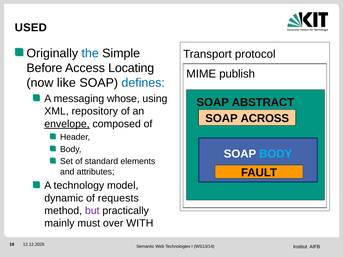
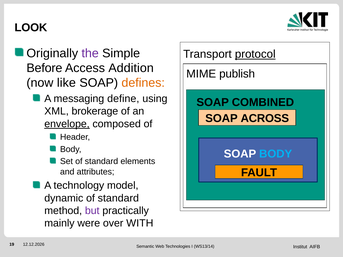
USED: USED -> LOOK
the colour: blue -> purple
protocol underline: none -> present
Locating: Locating -> Addition
defines colour: blue -> orange
whose: whose -> define
ABSTRACT: ABSTRACT -> COMBINED
repository: repository -> brokerage
requests at (118, 198): requests -> standard
must: must -> were
